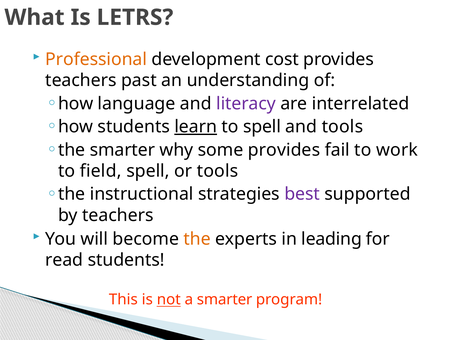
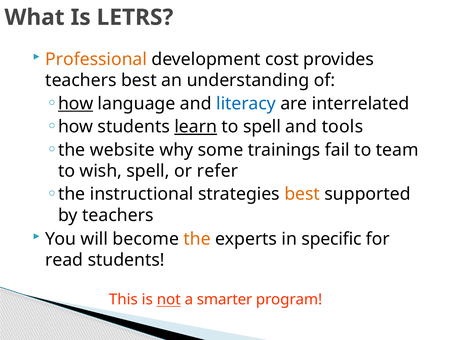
teachers past: past -> best
how at (76, 104) underline: none -> present
literacy colour: purple -> blue
the smarter: smarter -> website
some provides: provides -> trainings
work: work -> team
field: field -> wish
or tools: tools -> refer
best at (302, 194) colour: purple -> orange
leading: leading -> specific
